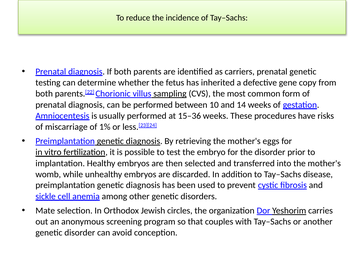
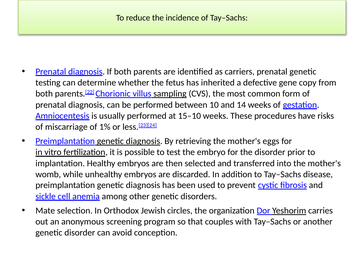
15–36: 15–36 -> 15–10
